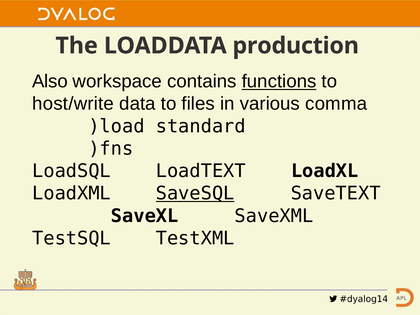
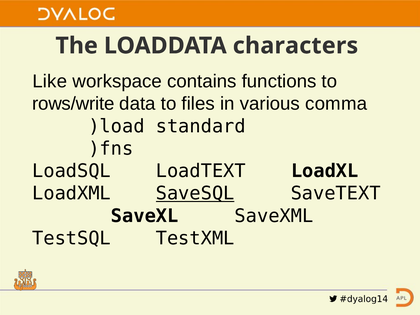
production: production -> characters
Also: Also -> Like
functions underline: present -> none
host/write: host/write -> rows/write
